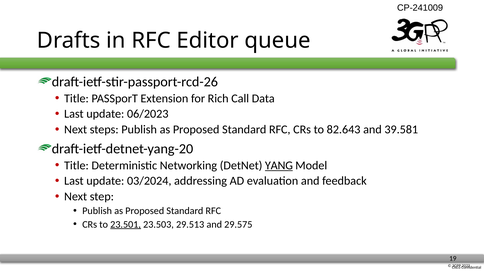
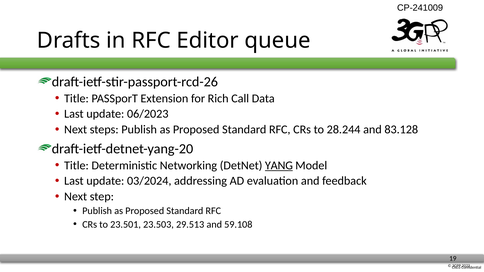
82.643: 82.643 -> 28.244
39.581: 39.581 -> 83.128
23.501 underline: present -> none
29.575: 29.575 -> 59.108
